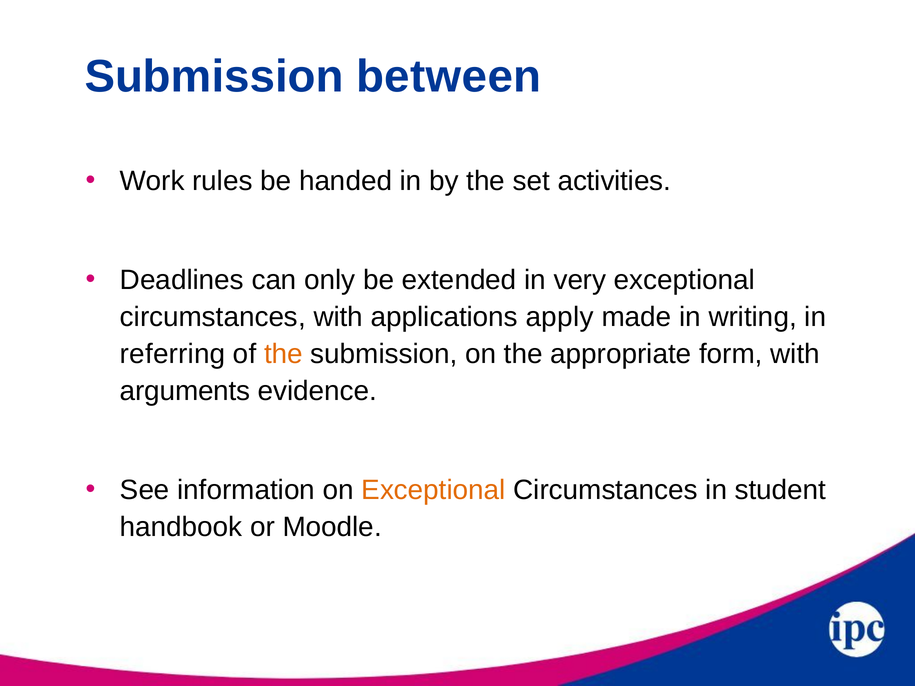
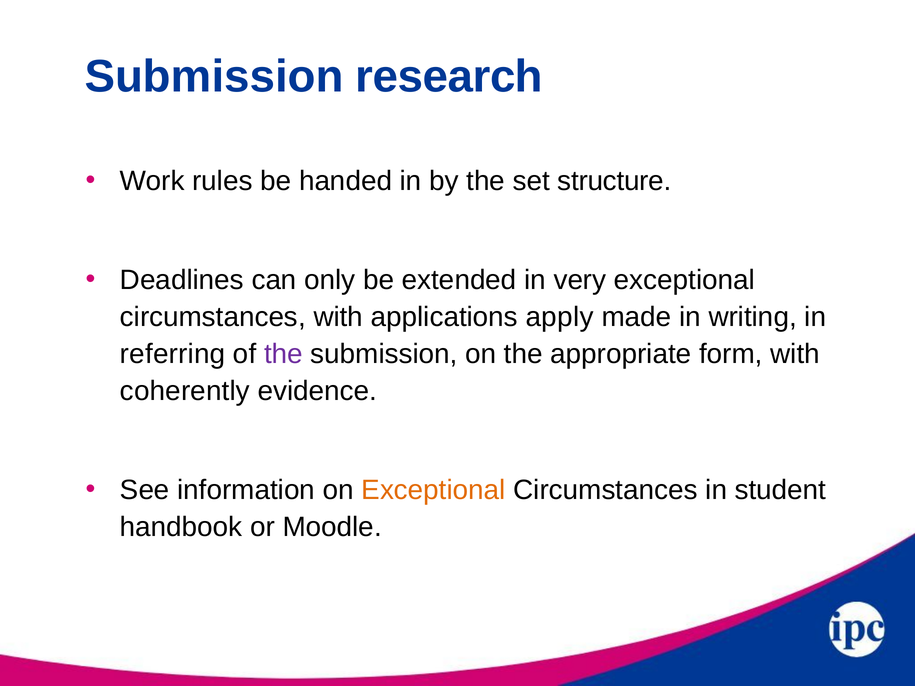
between: between -> research
activities: activities -> structure
the at (283, 354) colour: orange -> purple
arguments: arguments -> coherently
